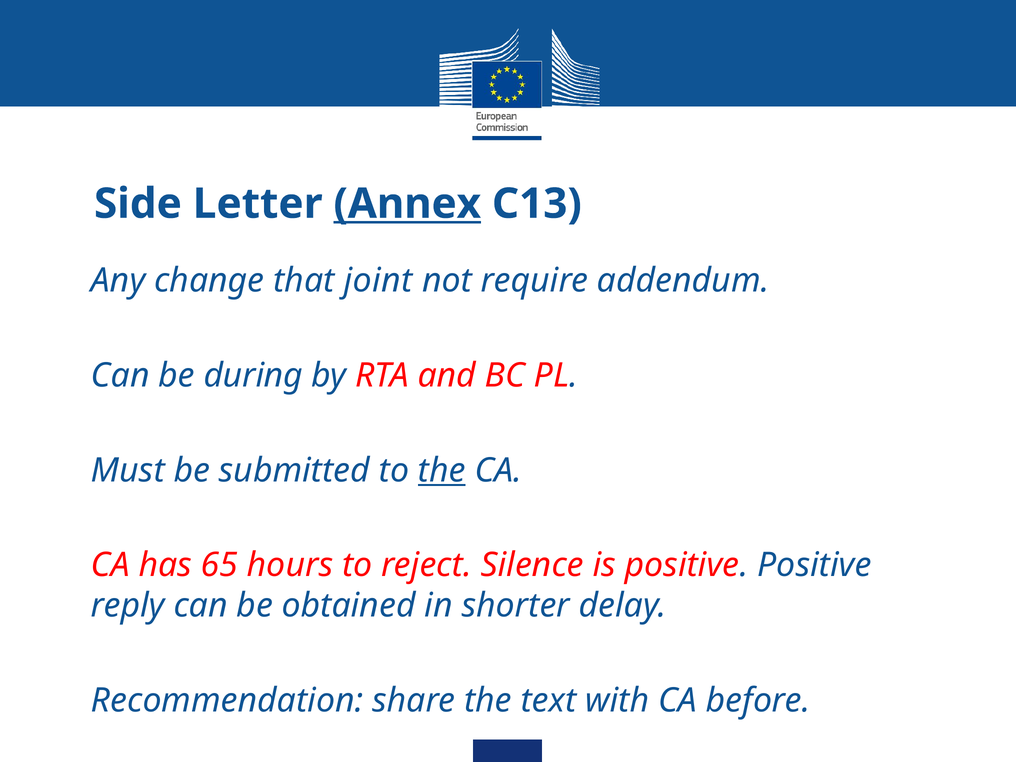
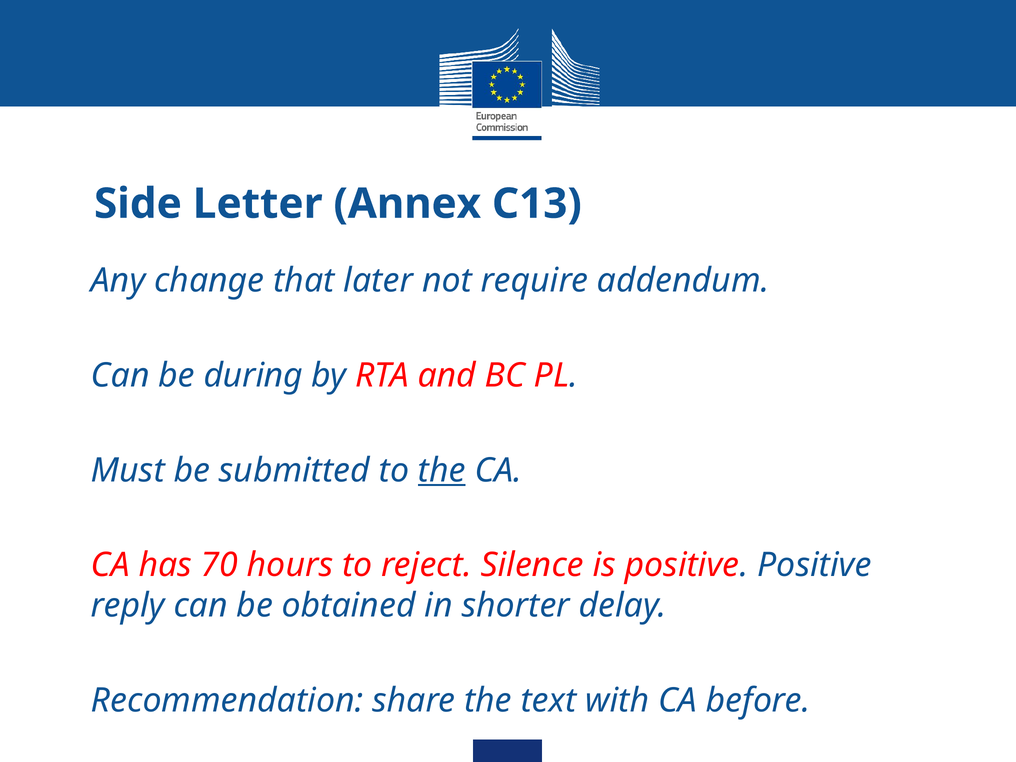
Annex underline: present -> none
joint: joint -> later
65: 65 -> 70
